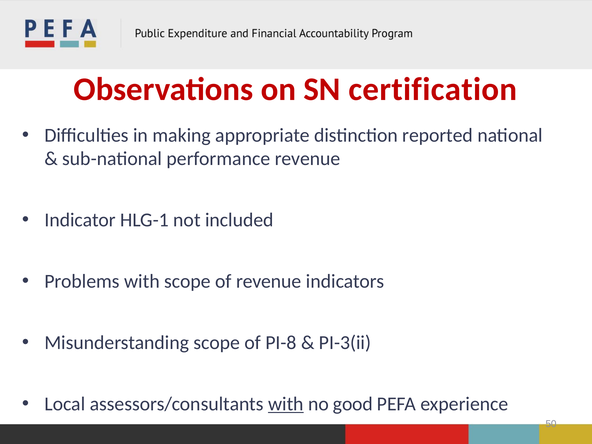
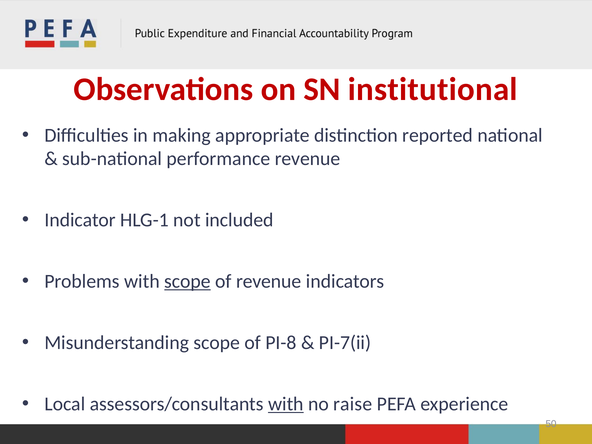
certification: certification -> institutional
scope at (187, 281) underline: none -> present
PI-3(ii: PI-3(ii -> PI-7(ii
good: good -> raise
